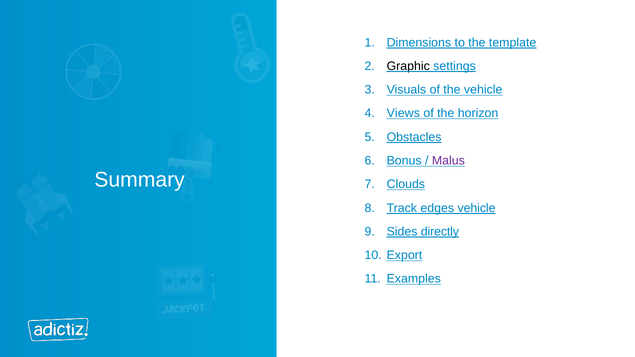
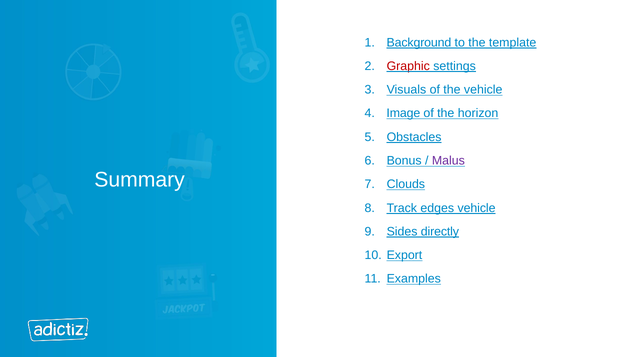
Dimensions: Dimensions -> Background
Graphic colour: black -> red
Views: Views -> Image
